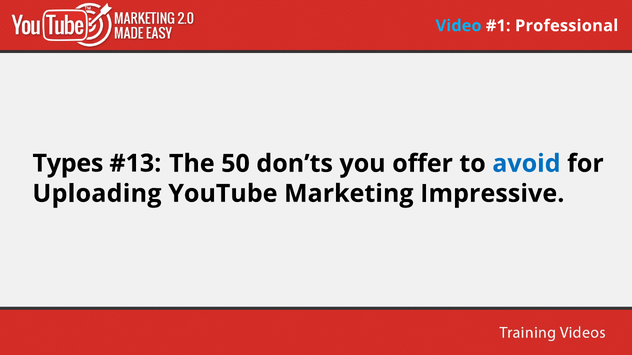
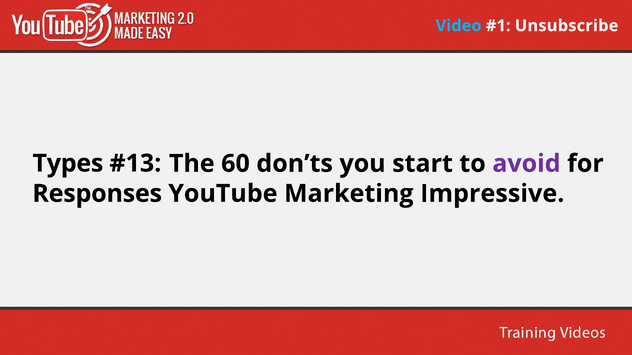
Professional: Professional -> Unsubscribe
50: 50 -> 60
offer: offer -> start
avoid colour: blue -> purple
Uploading: Uploading -> Responses
